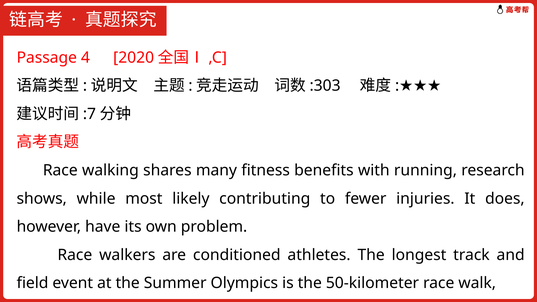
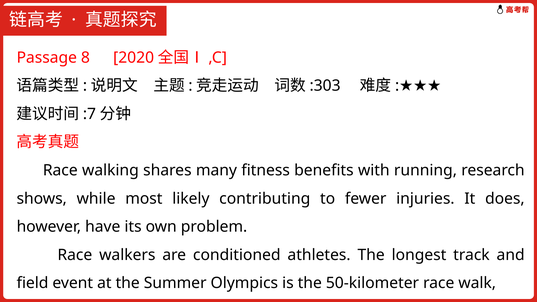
4: 4 -> 8
